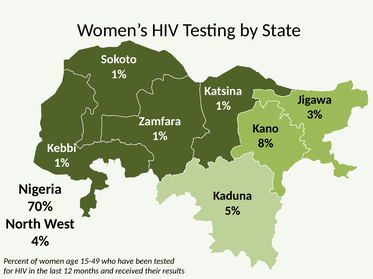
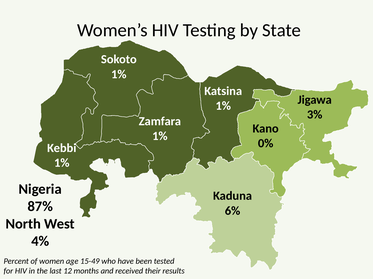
8%: 8% -> 0%
70%: 70% -> 87%
5%: 5% -> 6%
